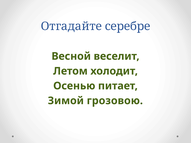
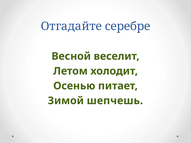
грозовою: грозовою -> шепчешь
